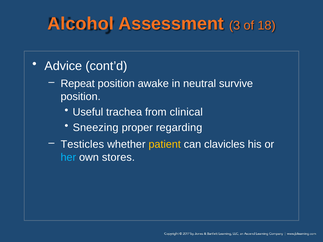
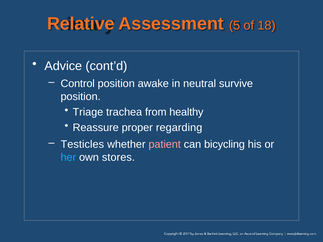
Alcohol: Alcohol -> Relative
3: 3 -> 5
Repeat: Repeat -> Control
Useful: Useful -> Triage
clinical: clinical -> healthy
Sneezing: Sneezing -> Reassure
patient colour: yellow -> pink
clavicles: clavicles -> bicycling
